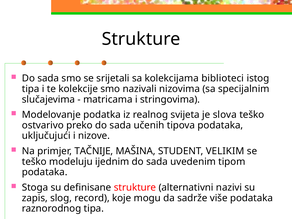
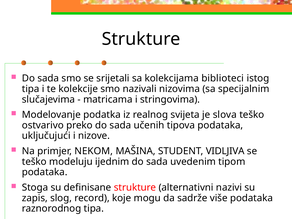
TAČNIJE: TAČNIJE -> NEKOM
VELIKIM: VELIKIM -> VIDLJIVA
